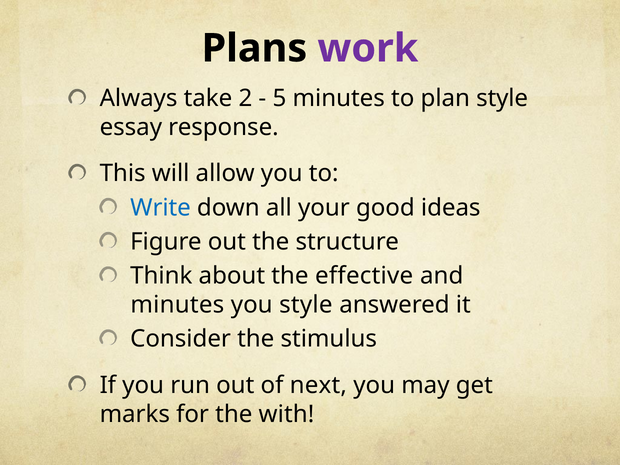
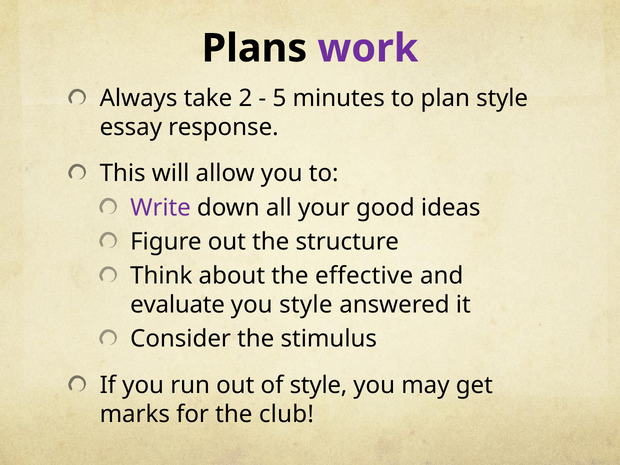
Write colour: blue -> purple
minutes at (177, 305): minutes -> evaluate
of next: next -> style
with: with -> club
